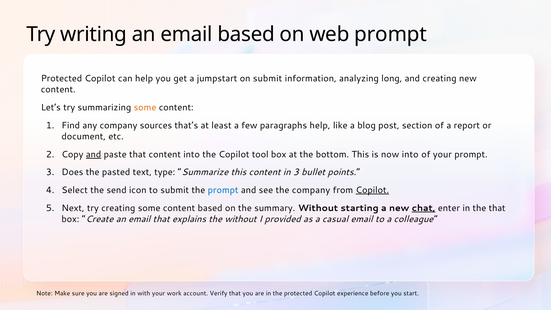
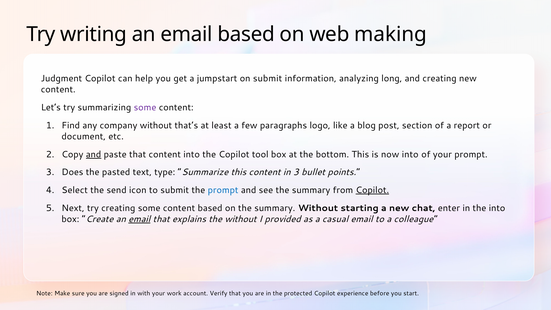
web prompt: prompt -> making
Protected at (61, 79): Protected -> Judgment
some at (145, 107) colour: orange -> purple
company sources: sources -> without
paragraphs help: help -> logo
see the company: company -> summary
chat underline: present -> none
the that: that -> into
email at (139, 219) underline: none -> present
